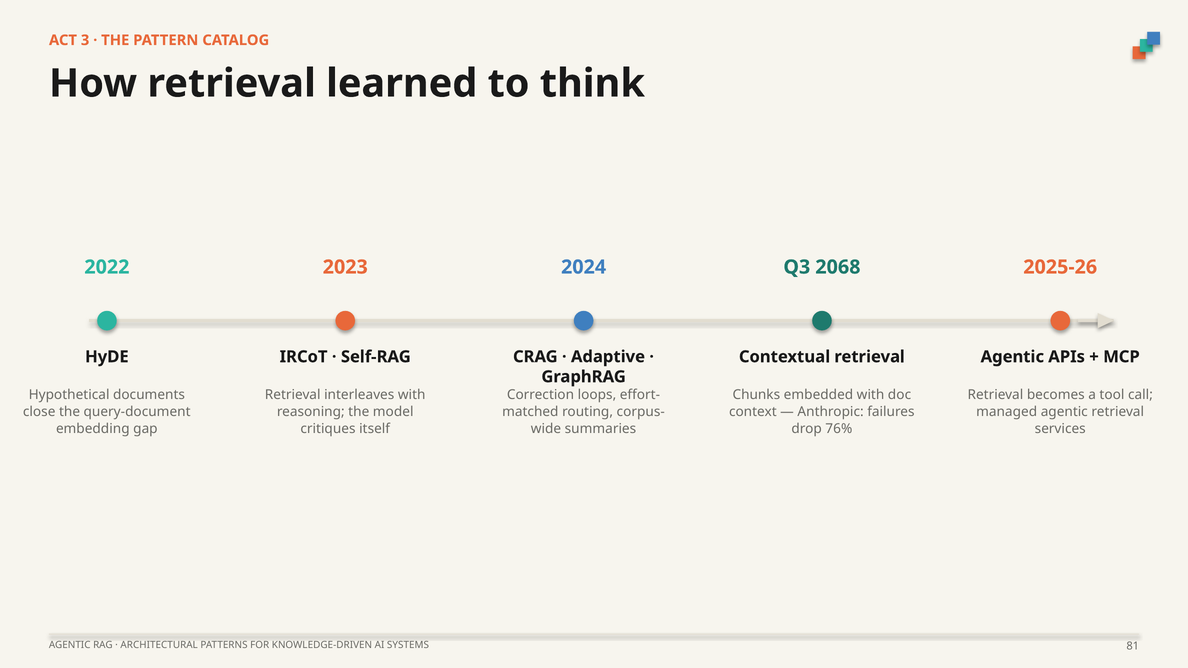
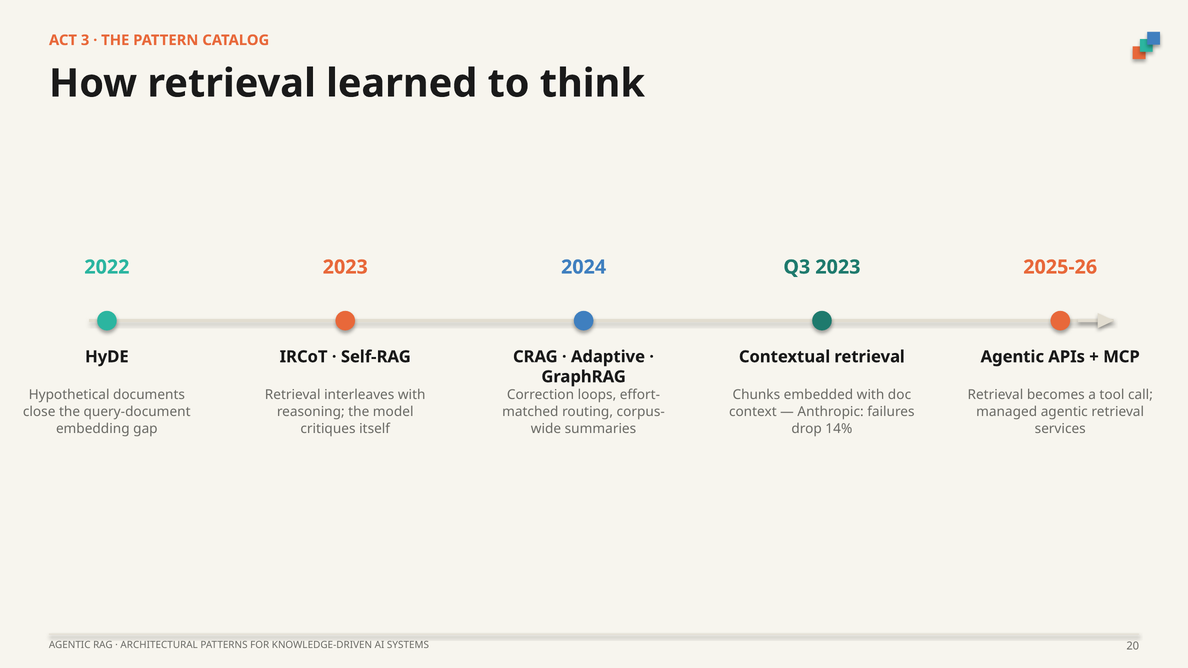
Q3 2068: 2068 -> 2023
76%: 76% -> 14%
81: 81 -> 20
